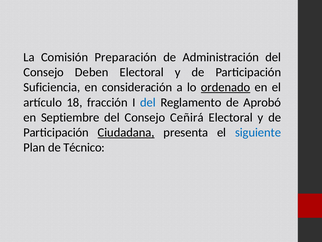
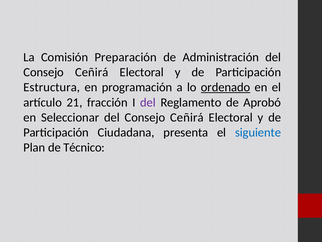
Deben at (92, 72): Deben -> Ceñirá
Suficiencia: Suficiencia -> Estructura
consideración: consideración -> programación
18: 18 -> 21
del at (148, 102) colour: blue -> purple
Septiembre: Septiembre -> Seleccionar
Ciudadana underline: present -> none
